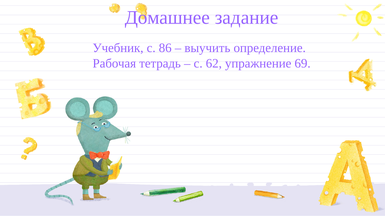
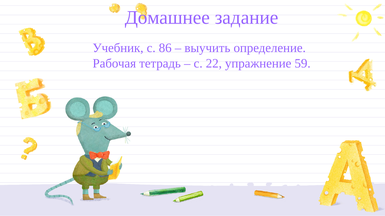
62: 62 -> 22
69: 69 -> 59
